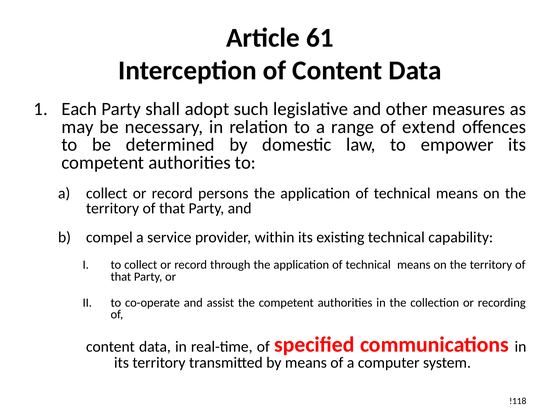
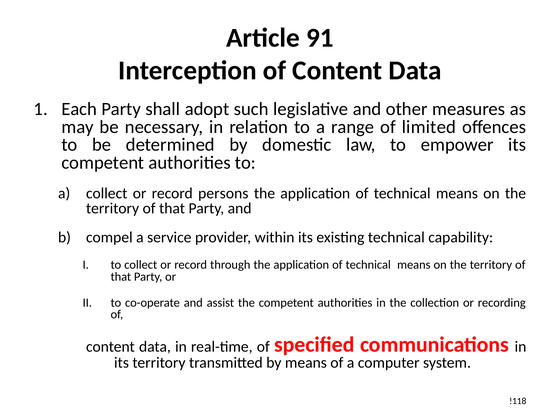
61: 61 -> 91
extend: extend -> limited
